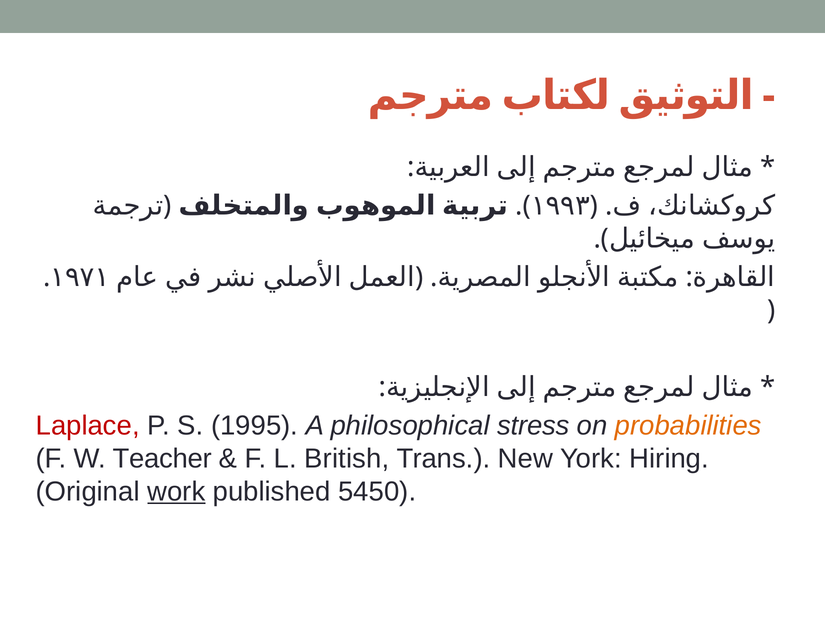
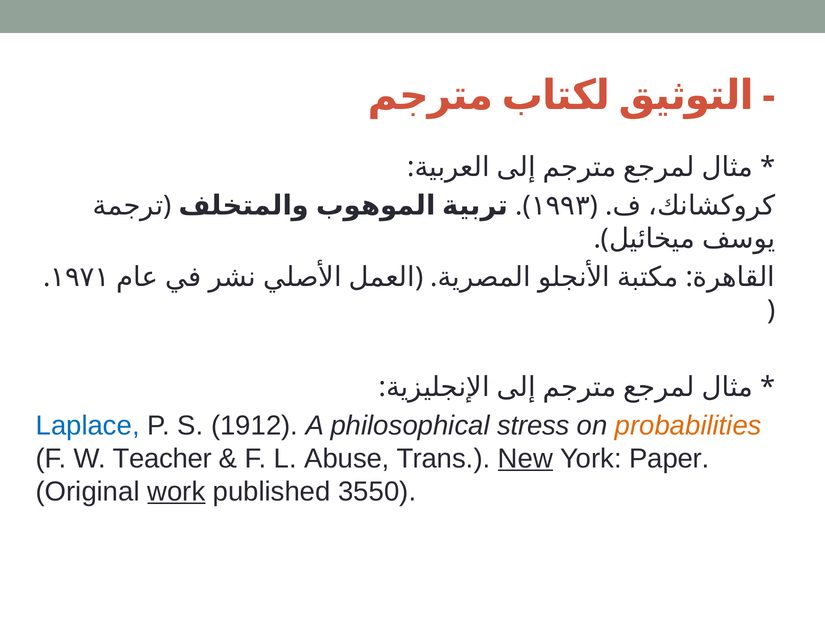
Laplace colour: red -> blue
1995: 1995 -> 1912
British: British -> Abuse
New underline: none -> present
Hiring: Hiring -> Paper
5450: 5450 -> 3550
